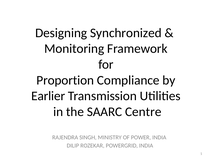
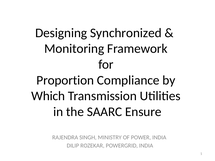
Earlier: Earlier -> Which
Centre: Centre -> Ensure
